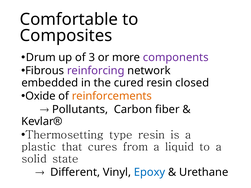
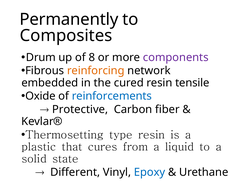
Comfortable: Comfortable -> Permanently
3: 3 -> 8
reinforcing colour: purple -> orange
closed: closed -> tensile
reinforcements colour: orange -> blue
Pollutants: Pollutants -> Protective
